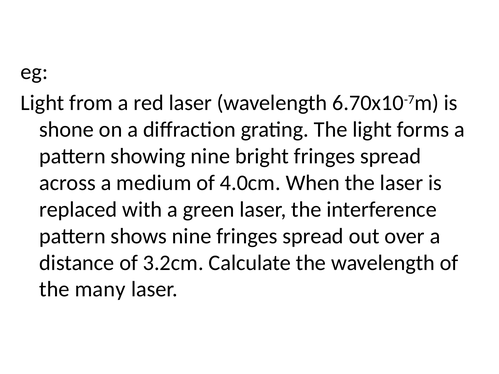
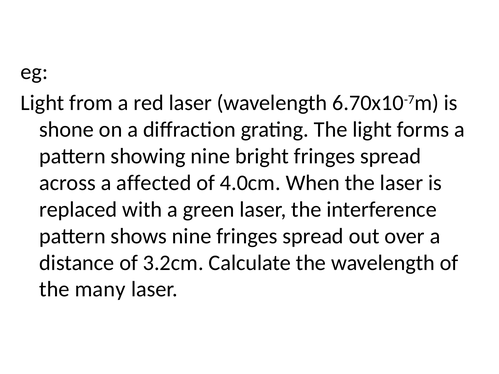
medium: medium -> affected
